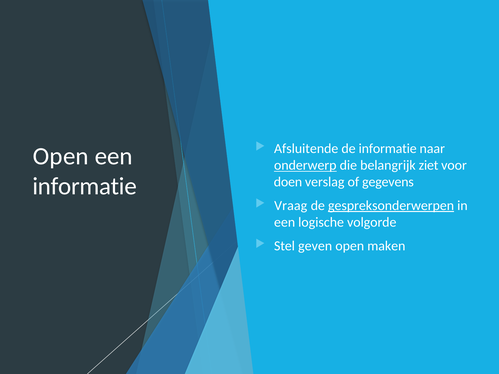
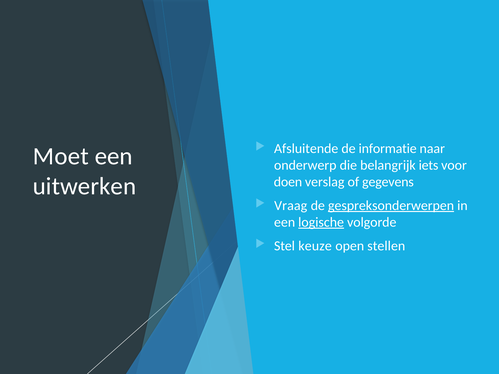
Open at (61, 156): Open -> Moet
onderwerp underline: present -> none
ziet: ziet -> iets
informatie at (85, 186): informatie -> uitwerken
logische underline: none -> present
geven: geven -> keuze
maken: maken -> stellen
